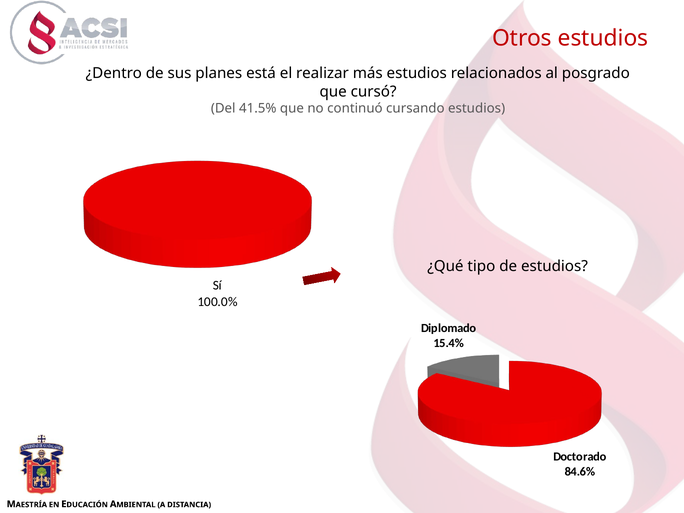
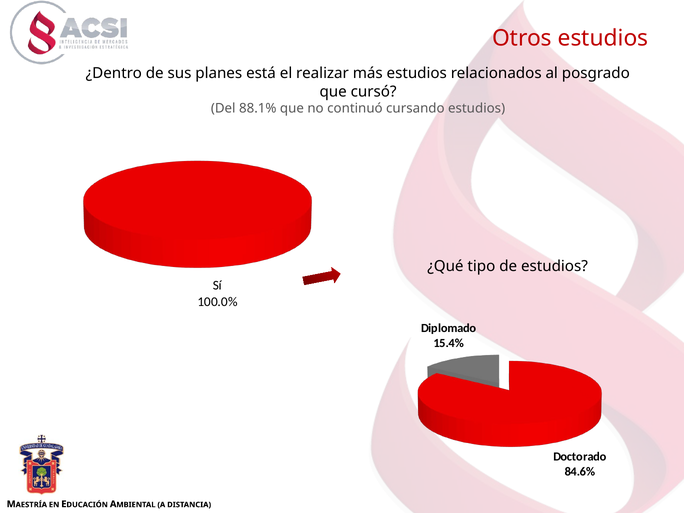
41.5%: 41.5% -> 88.1%
